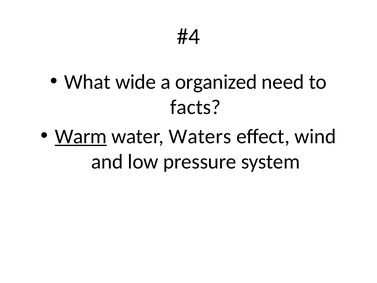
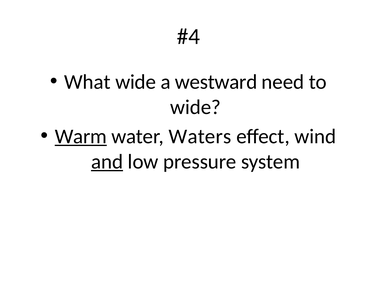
organized: organized -> westward
facts at (196, 107): facts -> wide
and underline: none -> present
